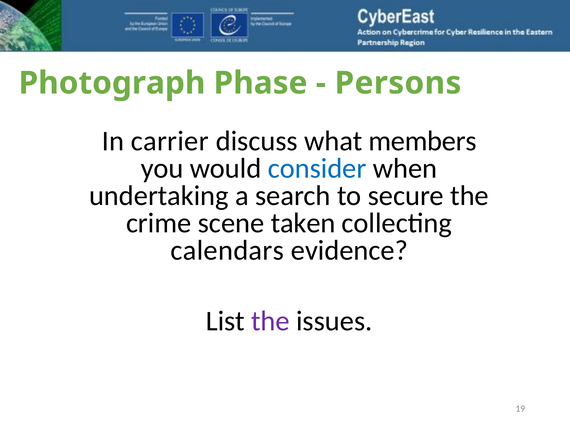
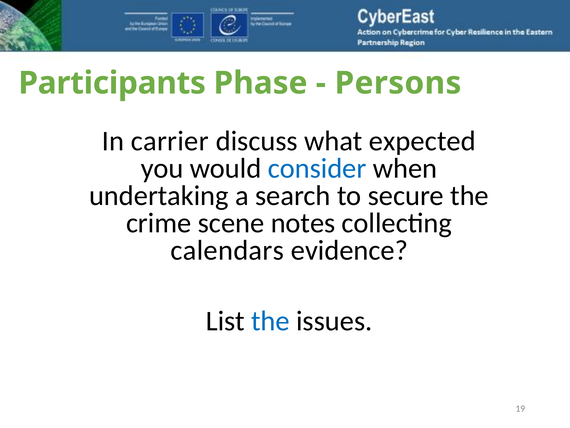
Photograph: Photograph -> Participants
members: members -> expected
taken: taken -> notes
the at (270, 321) colour: purple -> blue
